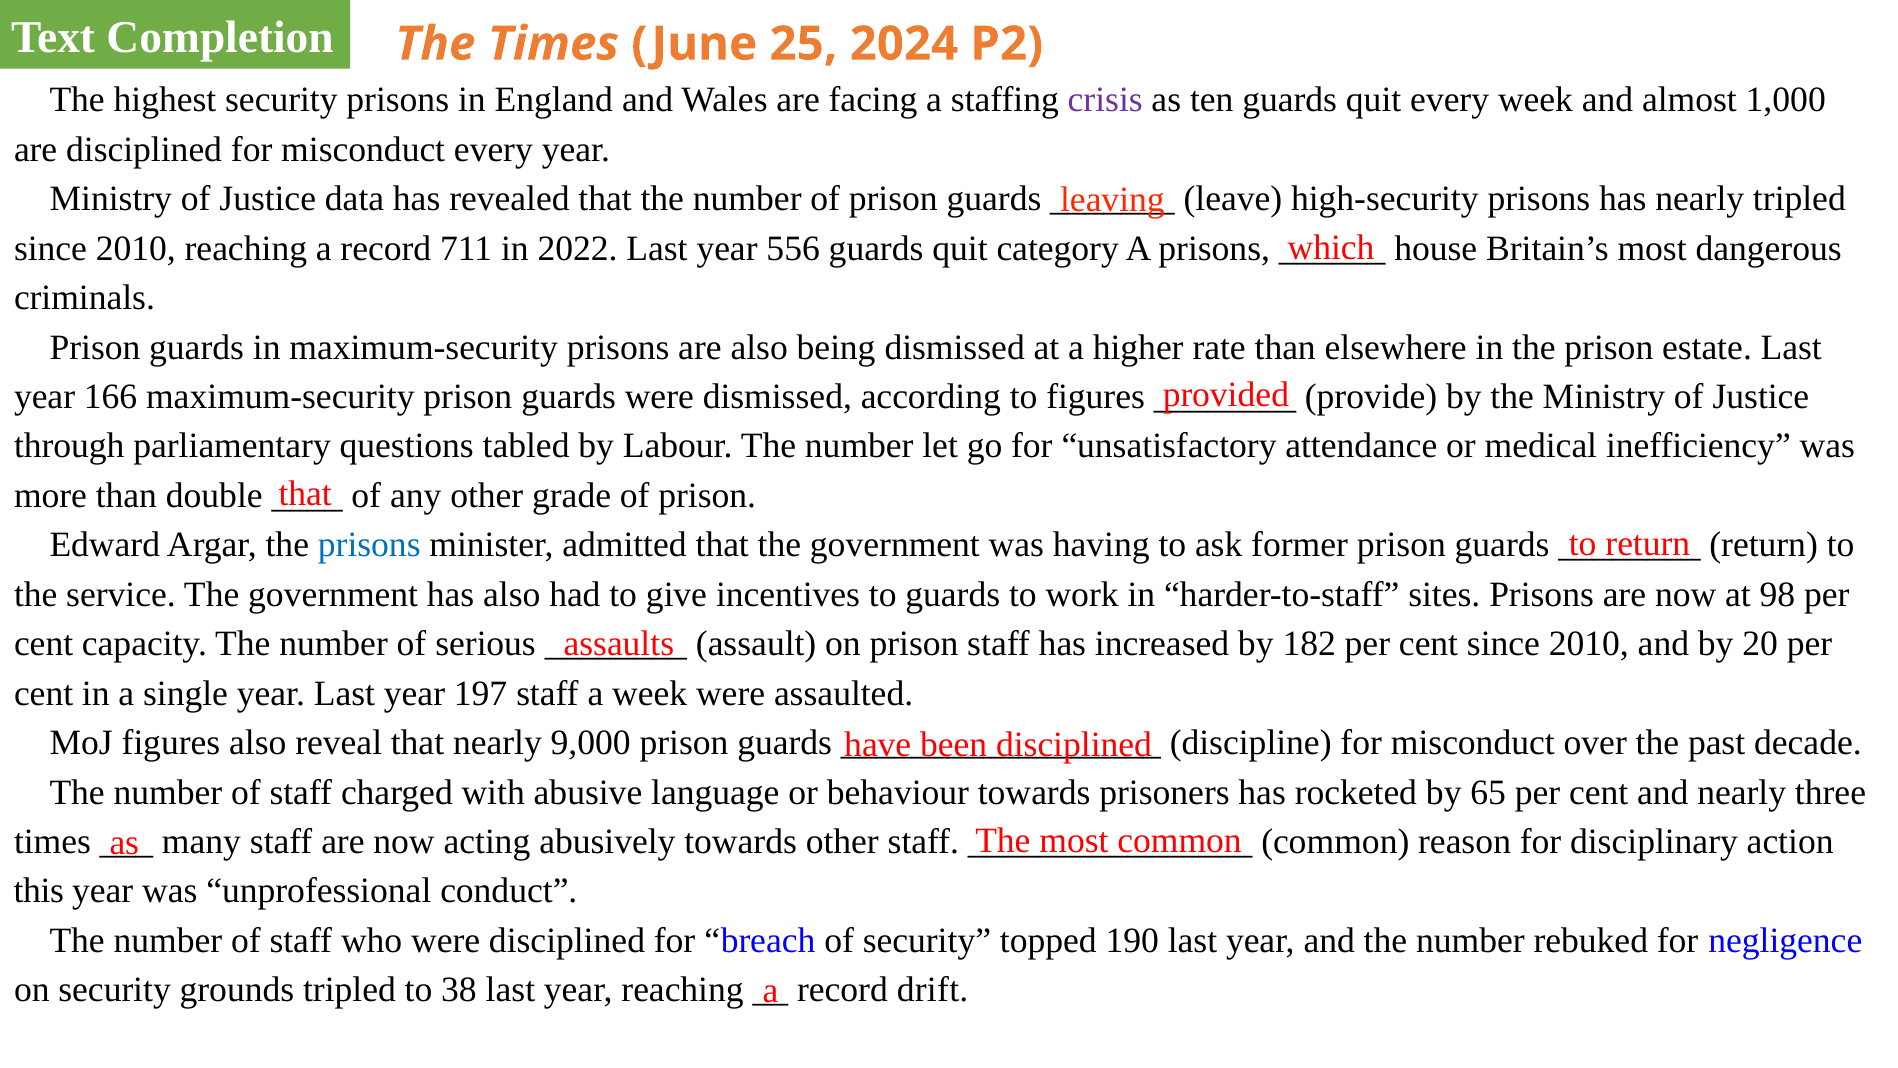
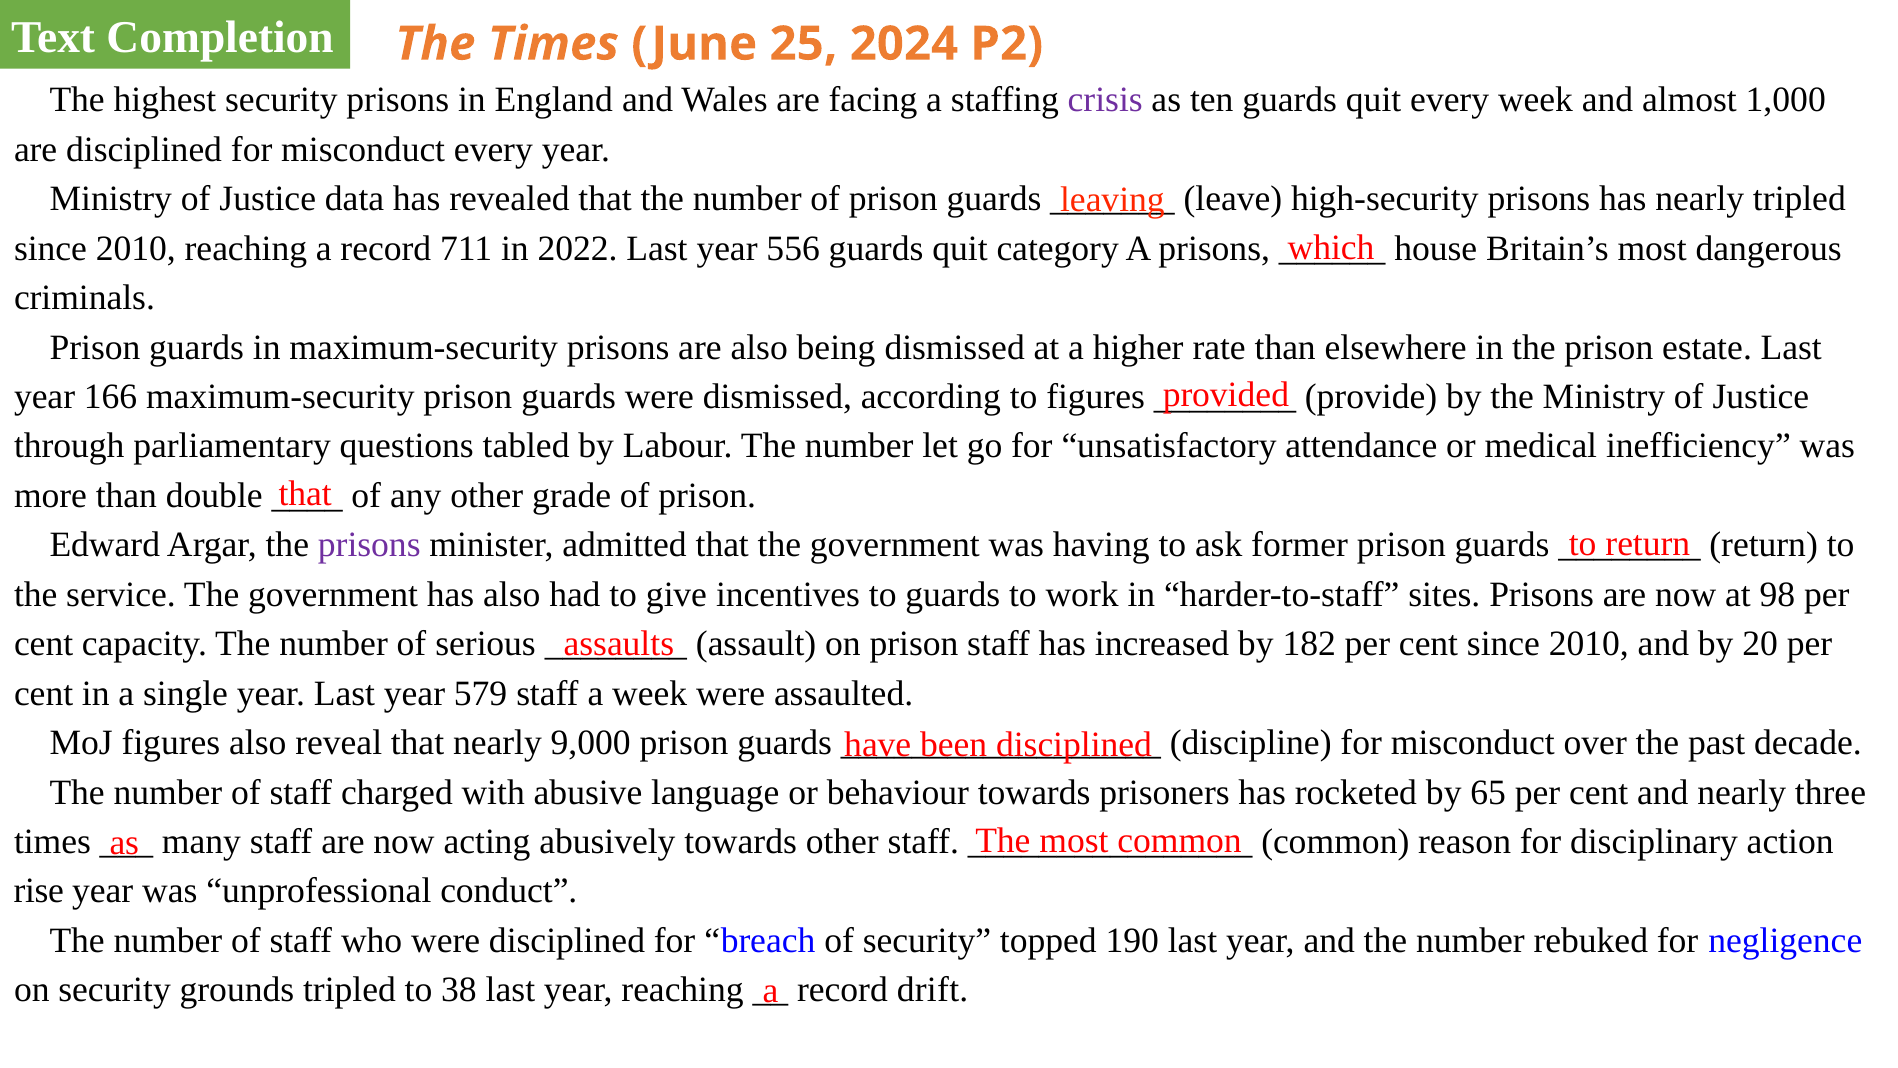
prisons at (369, 545) colour: blue -> purple
197: 197 -> 579
this: this -> rise
